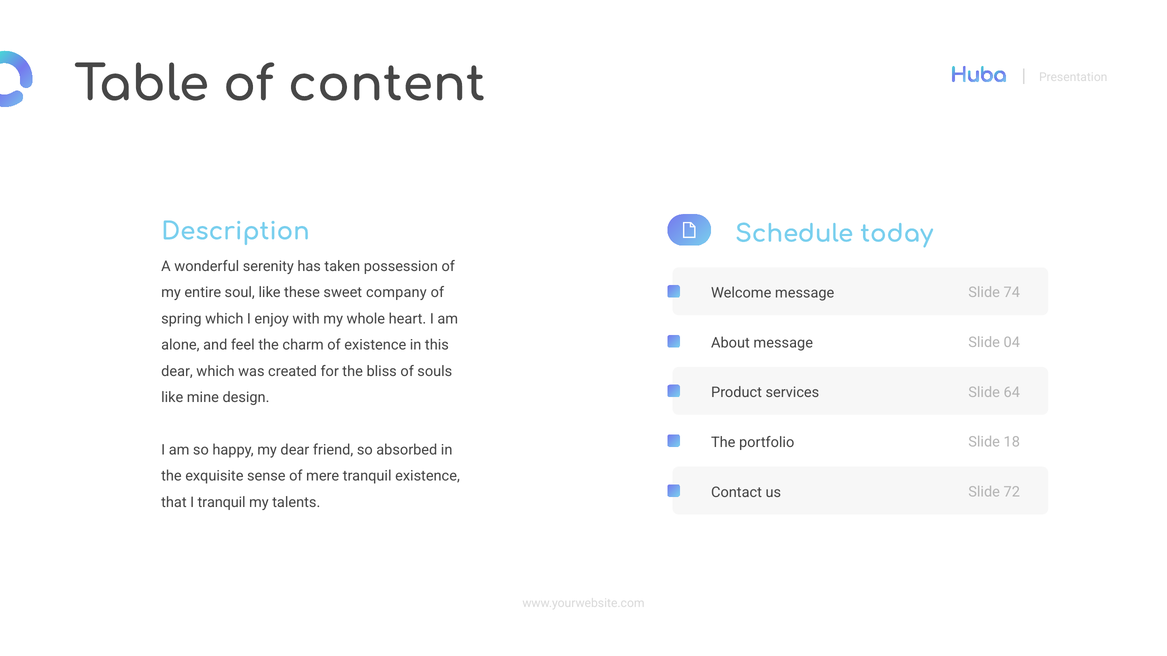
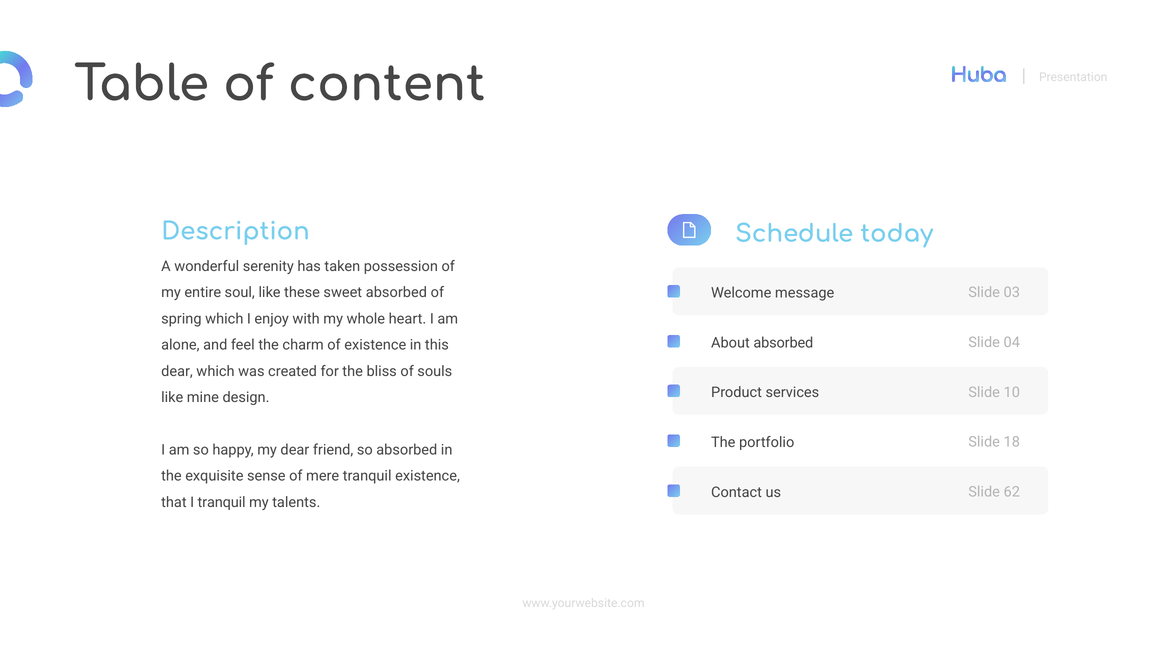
sweet company: company -> absorbed
74: 74 -> 03
About message: message -> absorbed
64: 64 -> 10
72: 72 -> 62
